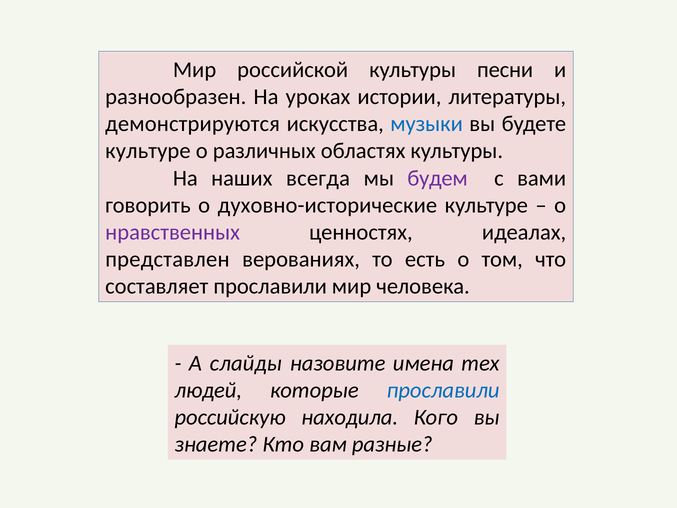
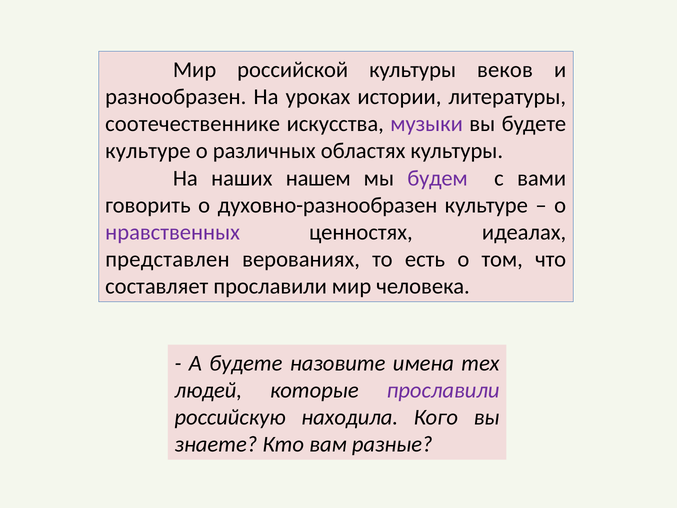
песни: песни -> веков
демонстрируются: демонстрируются -> соотечественнике
музыки colour: blue -> purple
всегда: всегда -> нашем
духовно-исторические: духовно-исторические -> духовно-разнообразен
А слайды: слайды -> будете
прославили at (443, 390) colour: blue -> purple
